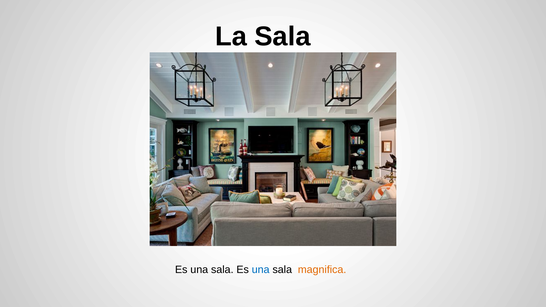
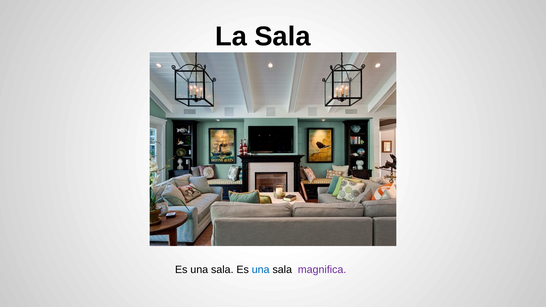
magnifica colour: orange -> purple
